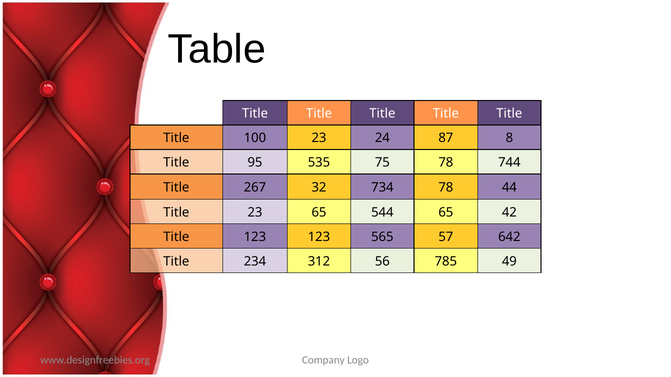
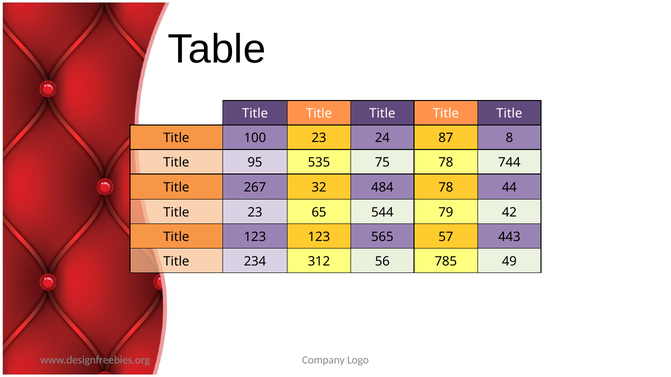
734: 734 -> 484
544 65: 65 -> 79
642: 642 -> 443
